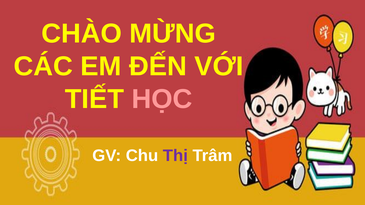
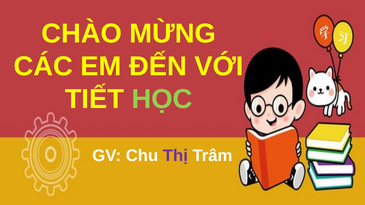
HỌC colour: pink -> light green
